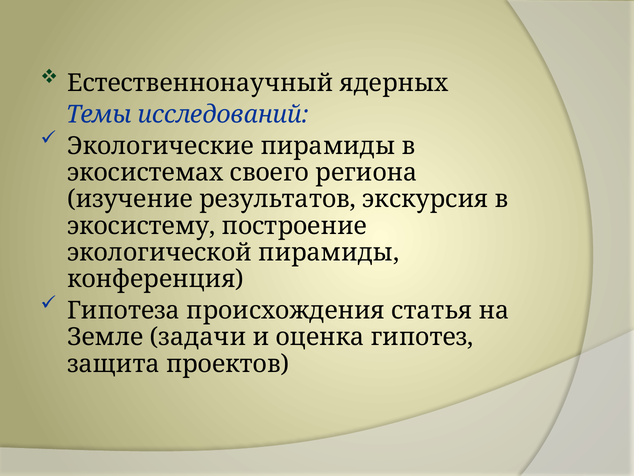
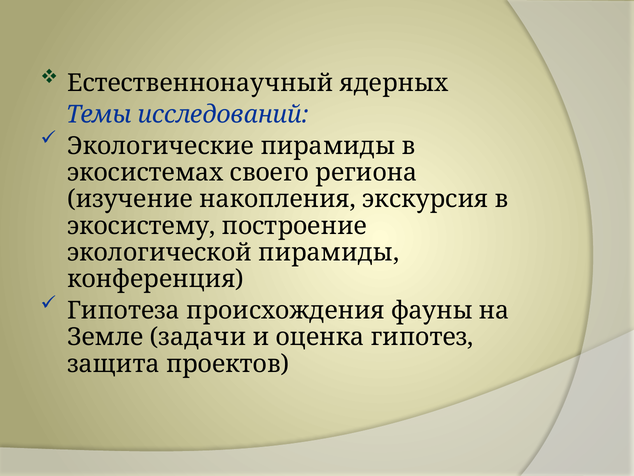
результатов: результатов -> накопления
статья: статья -> фауны
